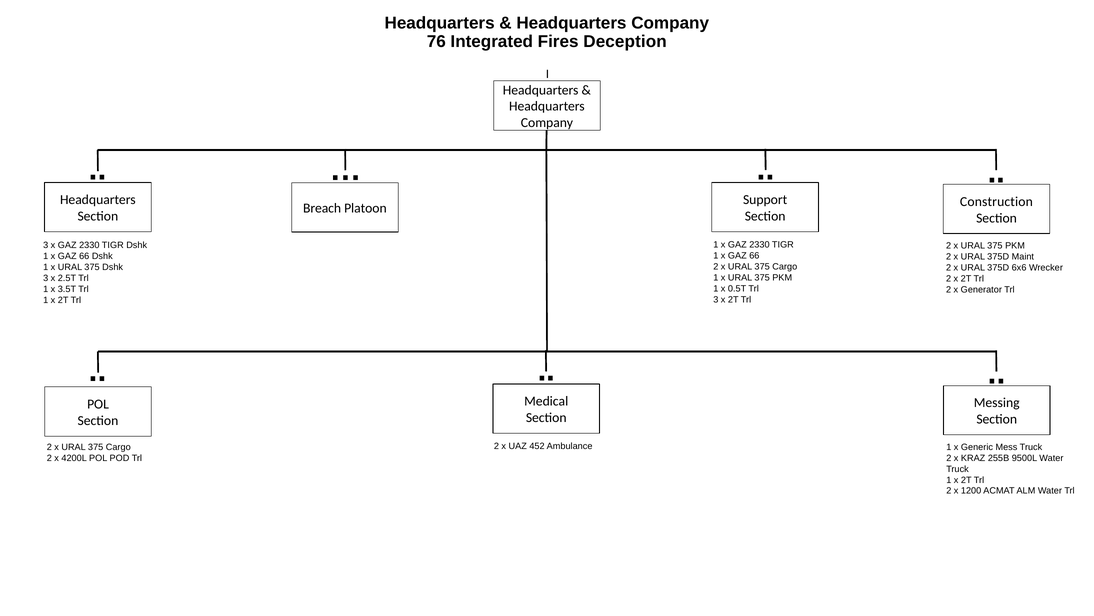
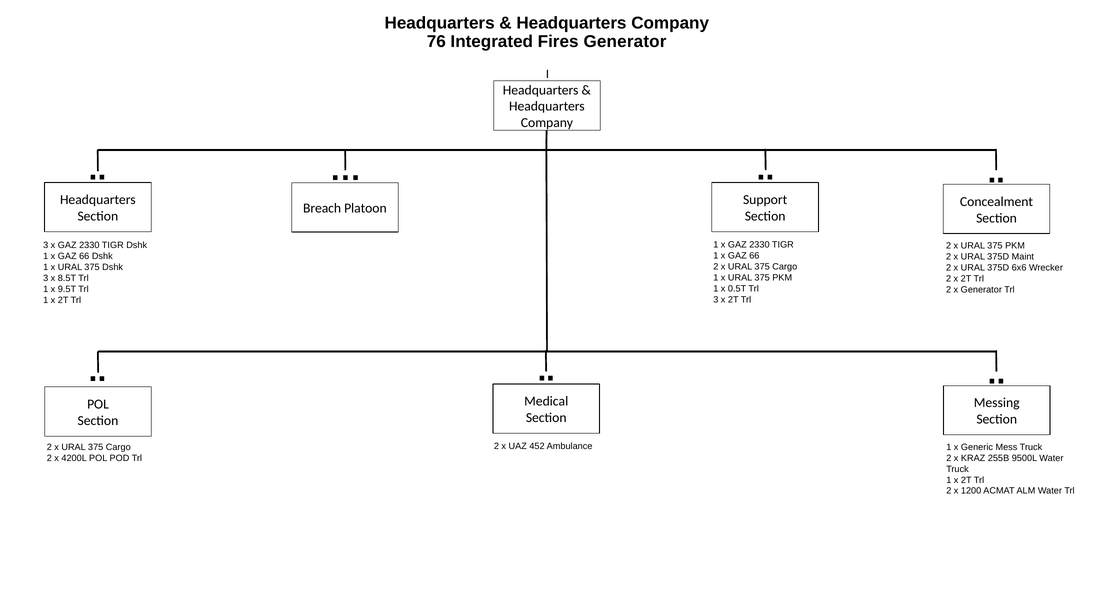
Fires Deception: Deception -> Generator
Construction: Construction -> Concealment
2.5T: 2.5T -> 8.5T
3.5T: 3.5T -> 9.5T
